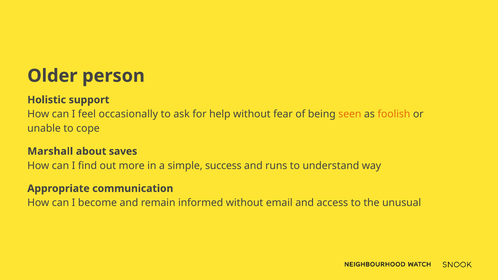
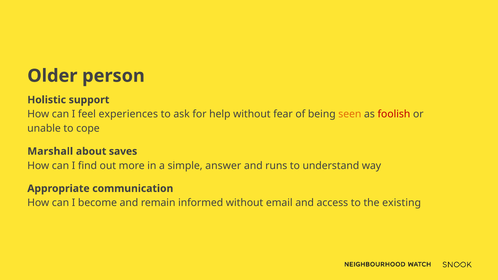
occasionally: occasionally -> experiences
foolish colour: orange -> red
success: success -> answer
unusual: unusual -> existing
